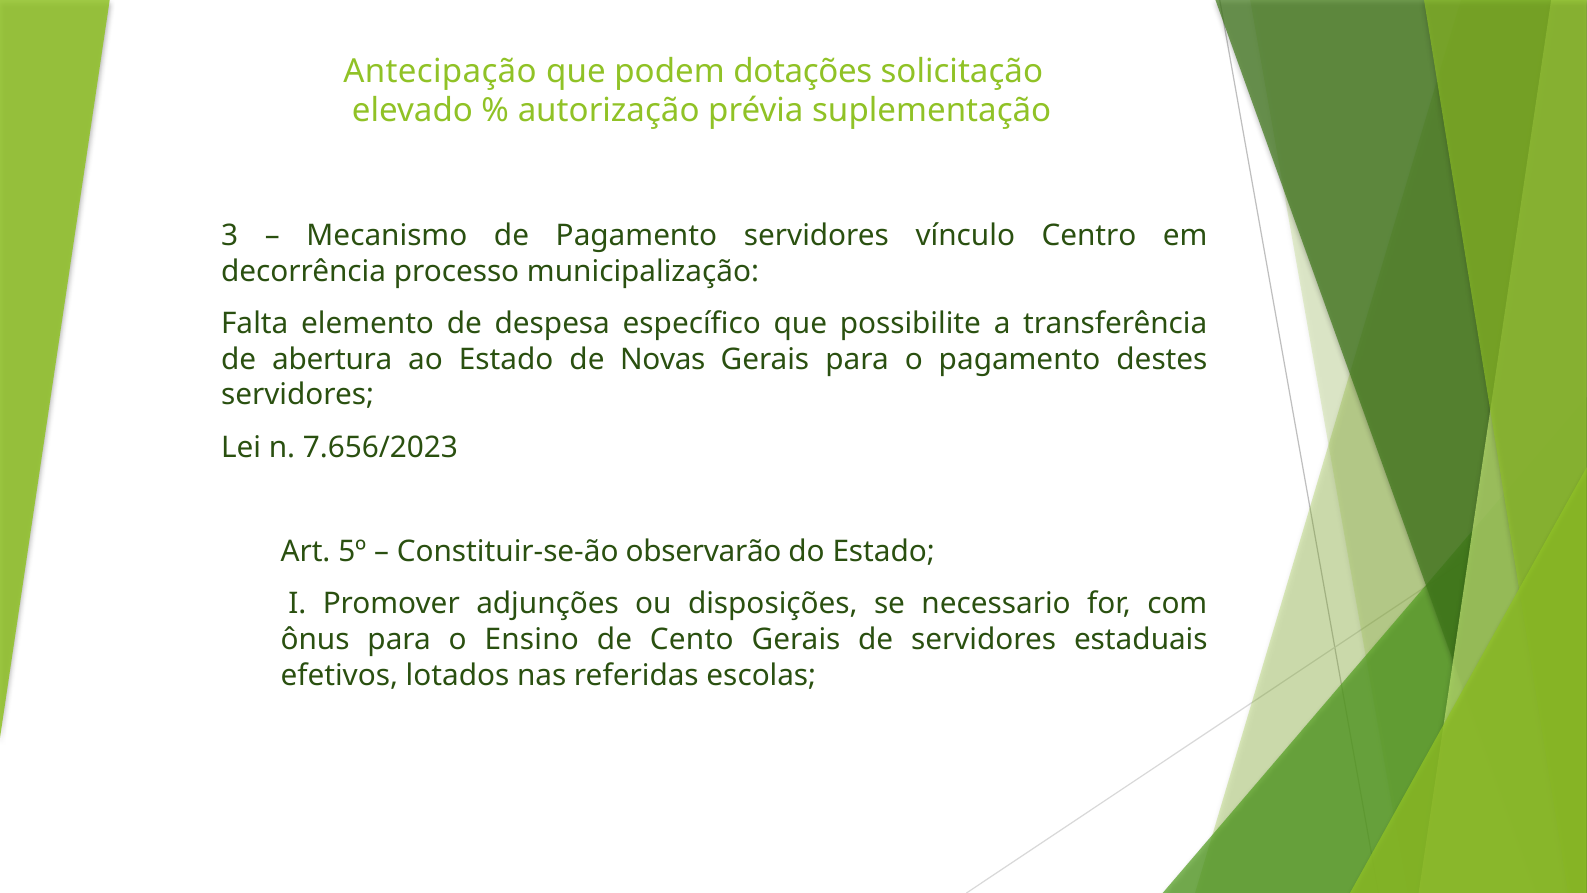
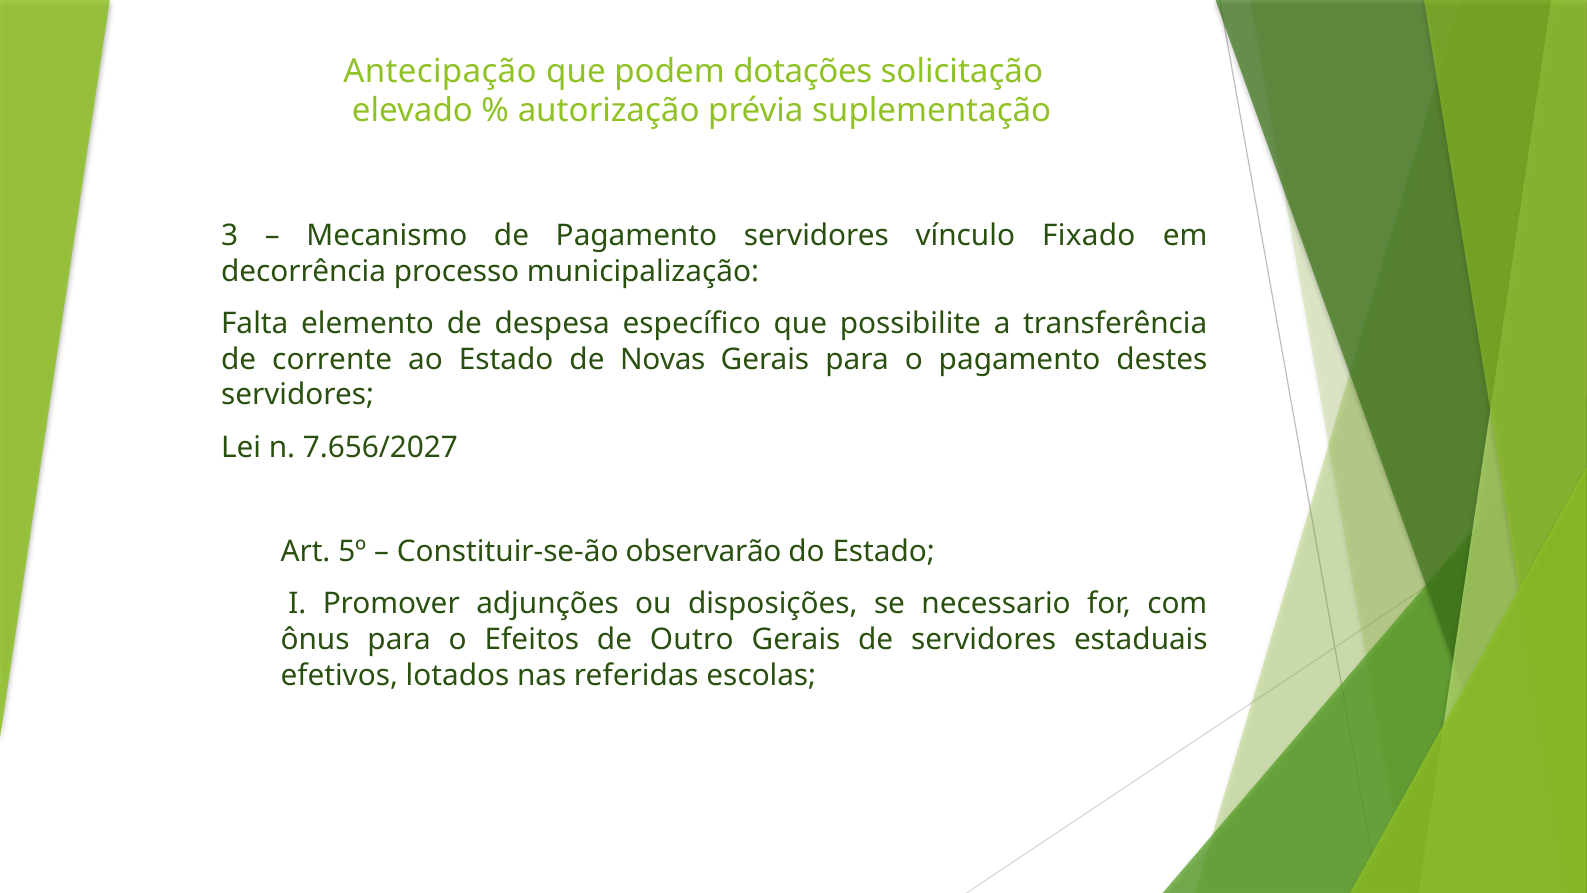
Centro: Centro -> Fixado
abertura: abertura -> corrente
7.656/2023: 7.656/2023 -> 7.656/2027
Ensino: Ensino -> Efeitos
Cento: Cento -> Outro
